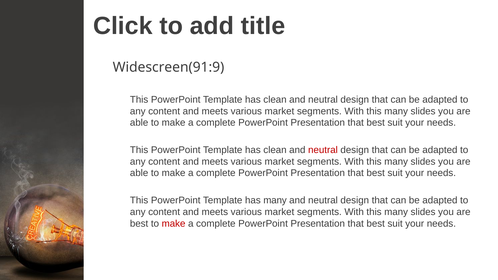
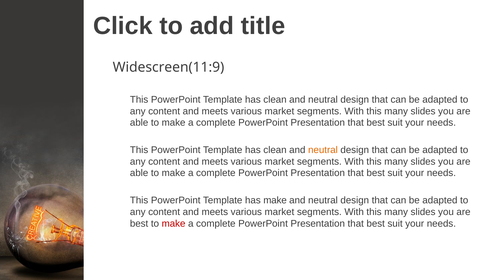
Widescreen(91:9: Widescreen(91:9 -> Widescreen(11:9
neutral at (323, 150) colour: red -> orange
has many: many -> make
